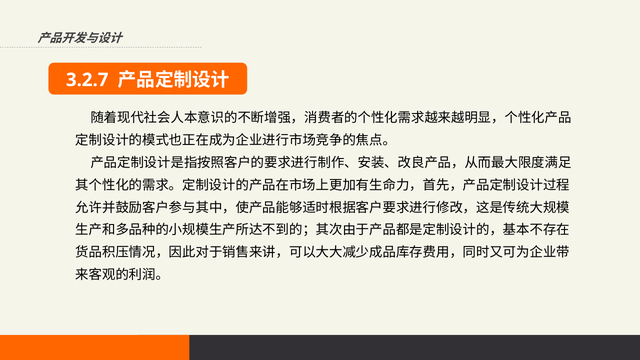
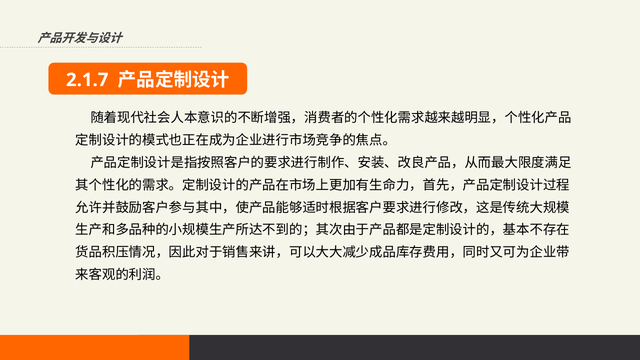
3.2.7: 3.2.7 -> 2.1.7
